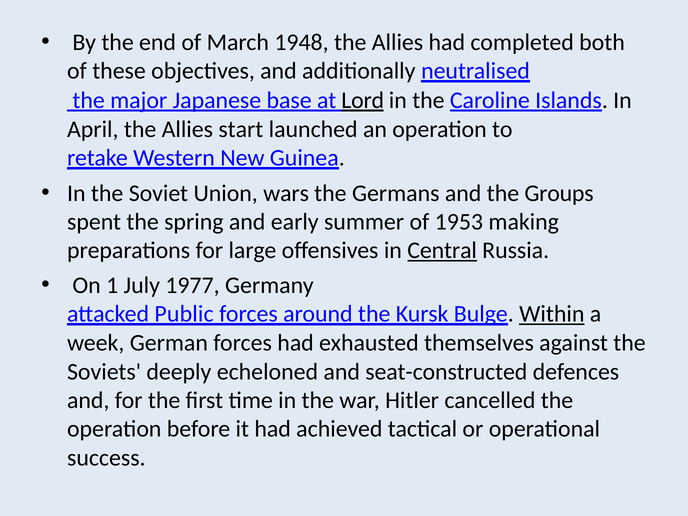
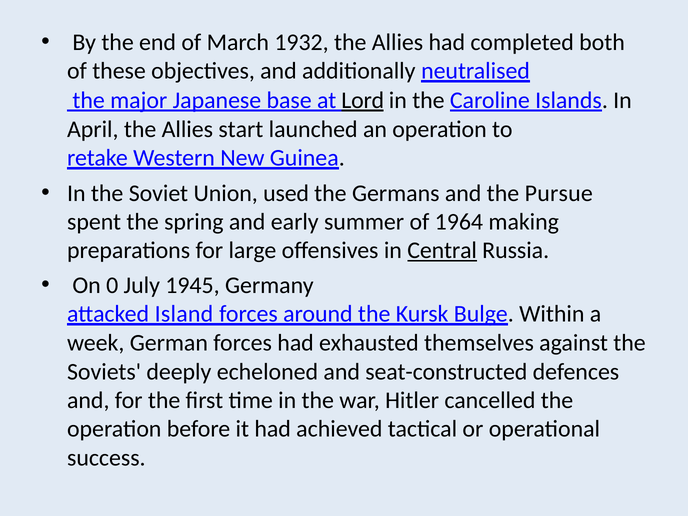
1948: 1948 -> 1932
wars: wars -> used
Groups: Groups -> Pursue
1953: 1953 -> 1964
1: 1 -> 0
1977: 1977 -> 1945
Public: Public -> Island
Within underline: present -> none
